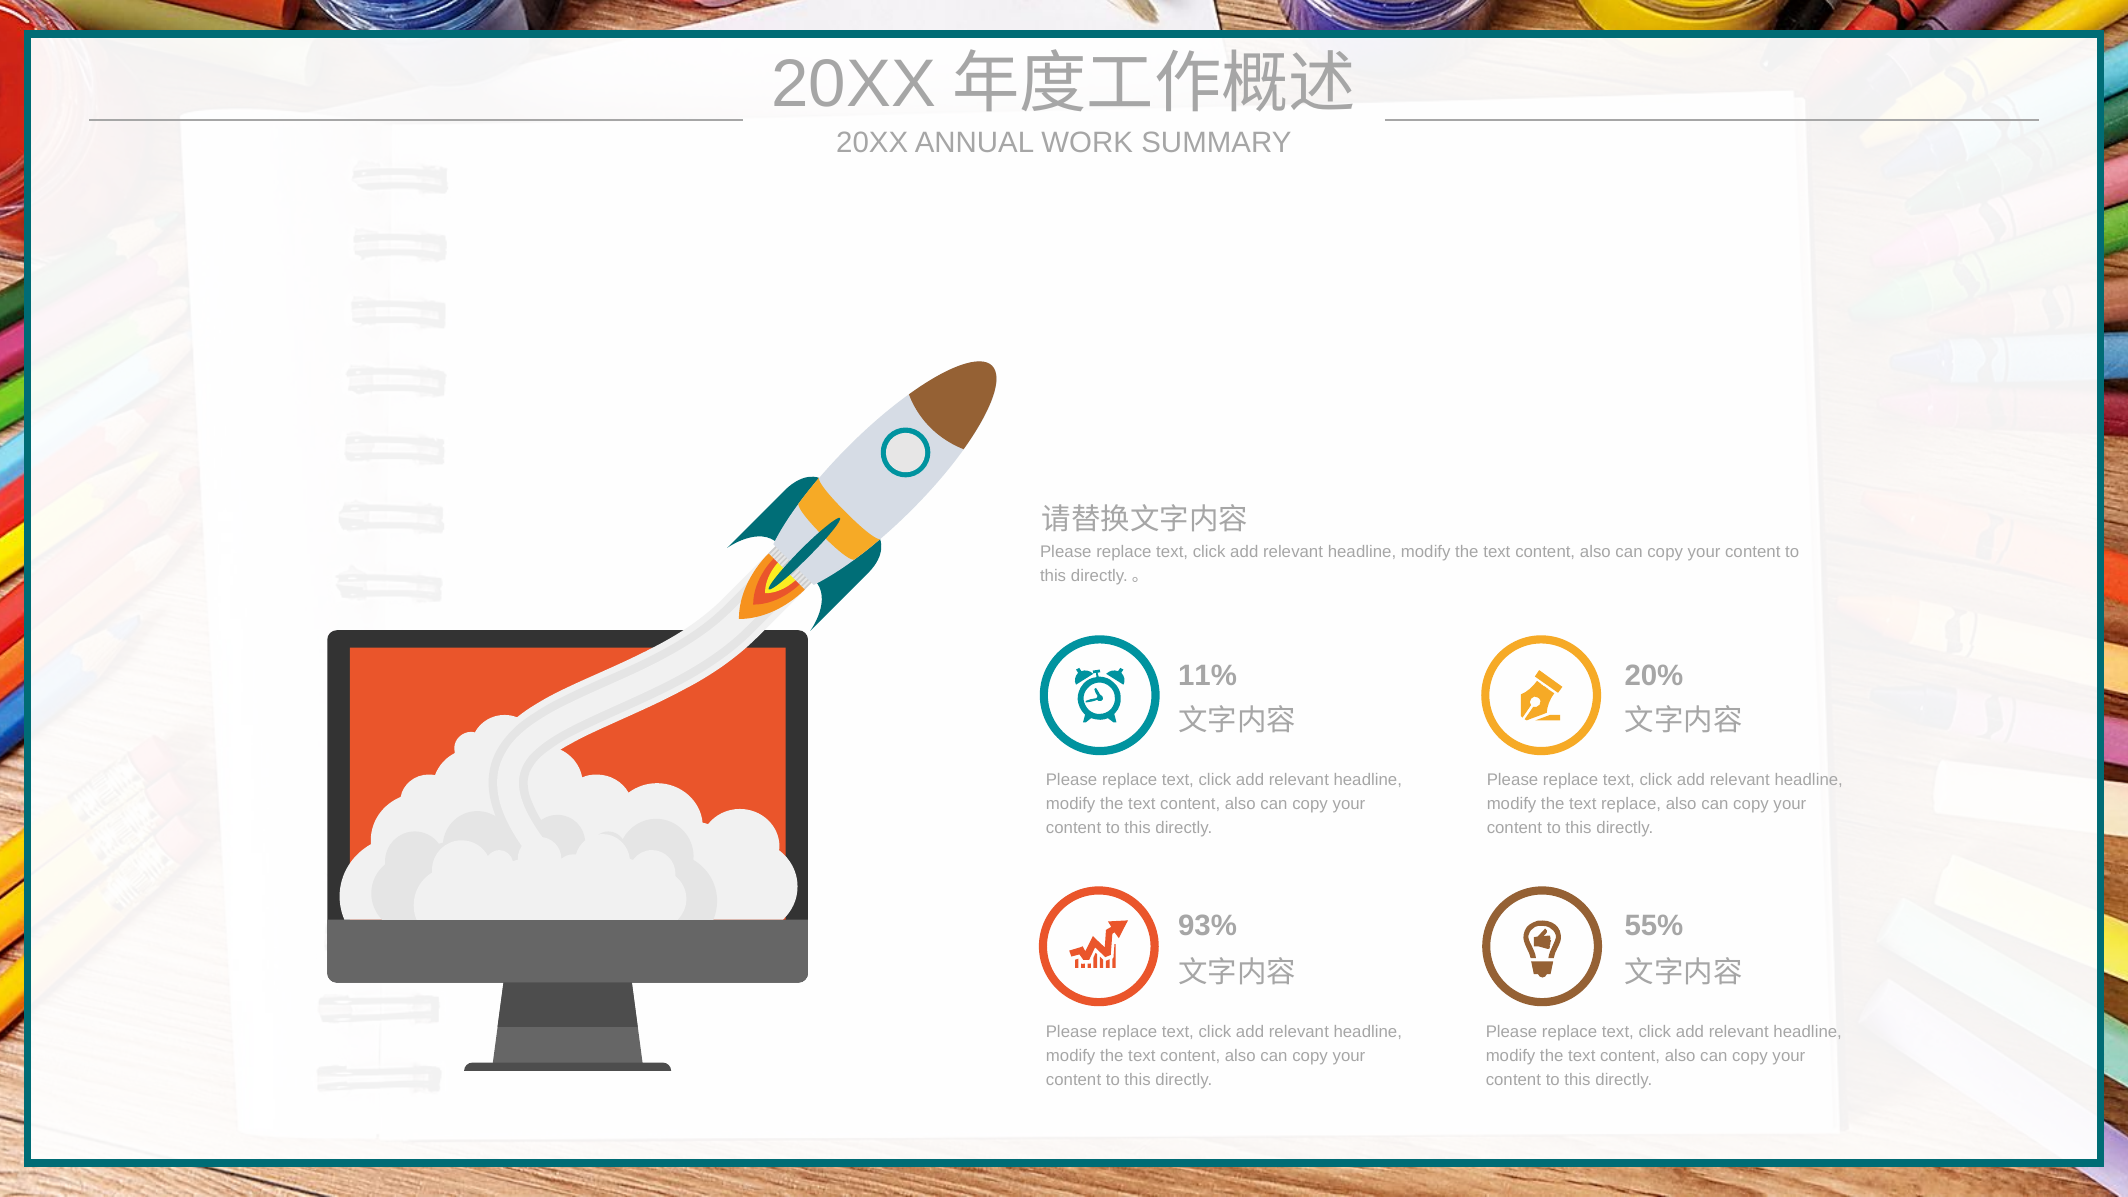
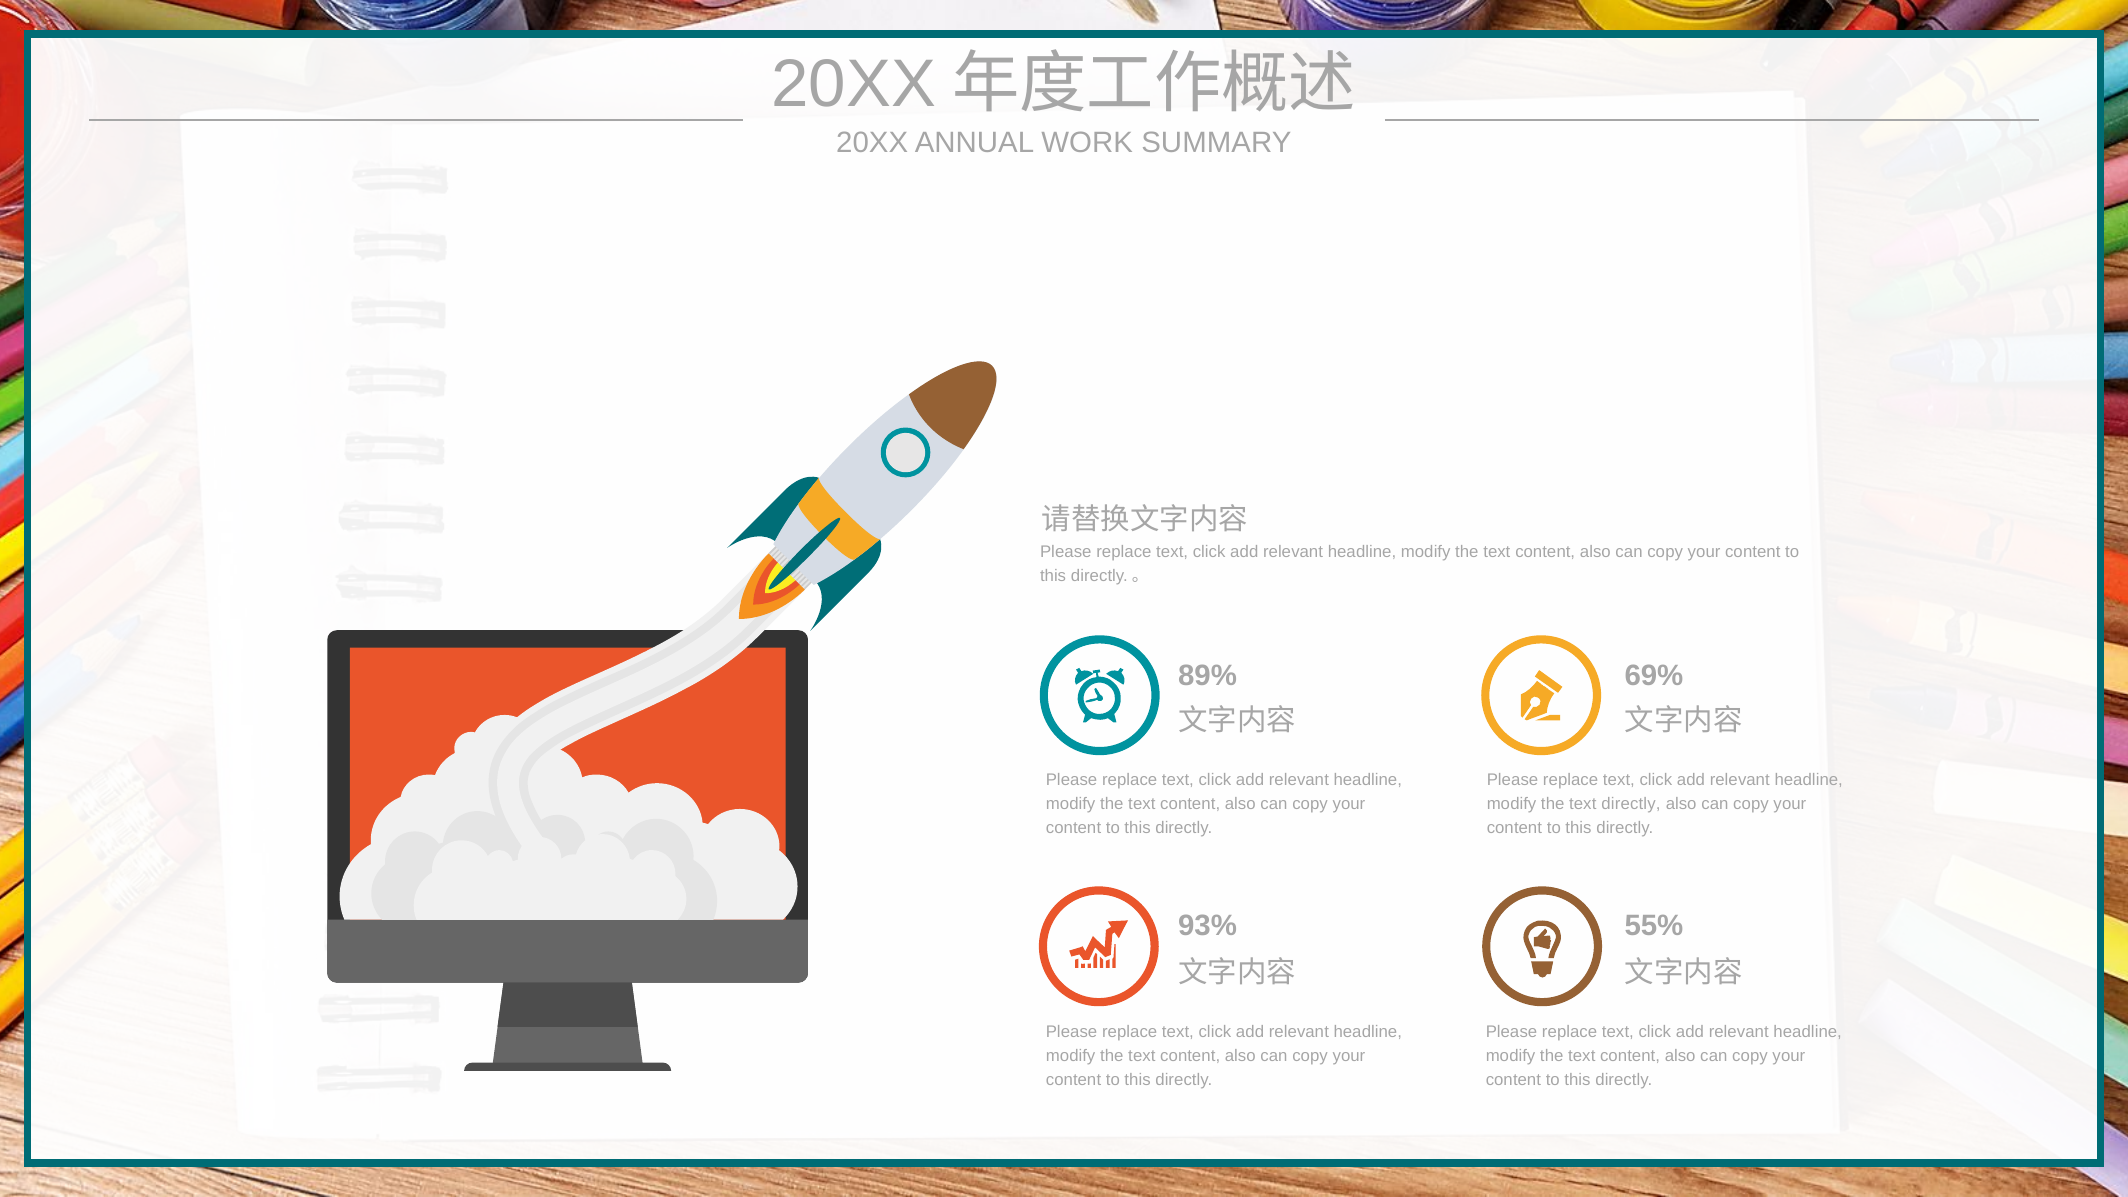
11%: 11% -> 89%
20%: 20% -> 69%
text replace: replace -> directly
